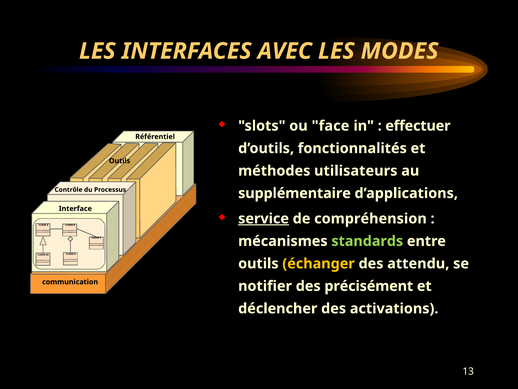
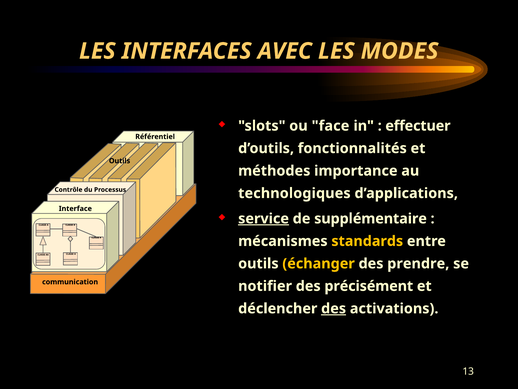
utilisateurs: utilisateurs -> importance
supplémentaire: supplémentaire -> technologiques
compréhension: compréhension -> supplémentaire
standards colour: light green -> yellow
attendu: attendu -> prendre
des at (334, 308) underline: none -> present
